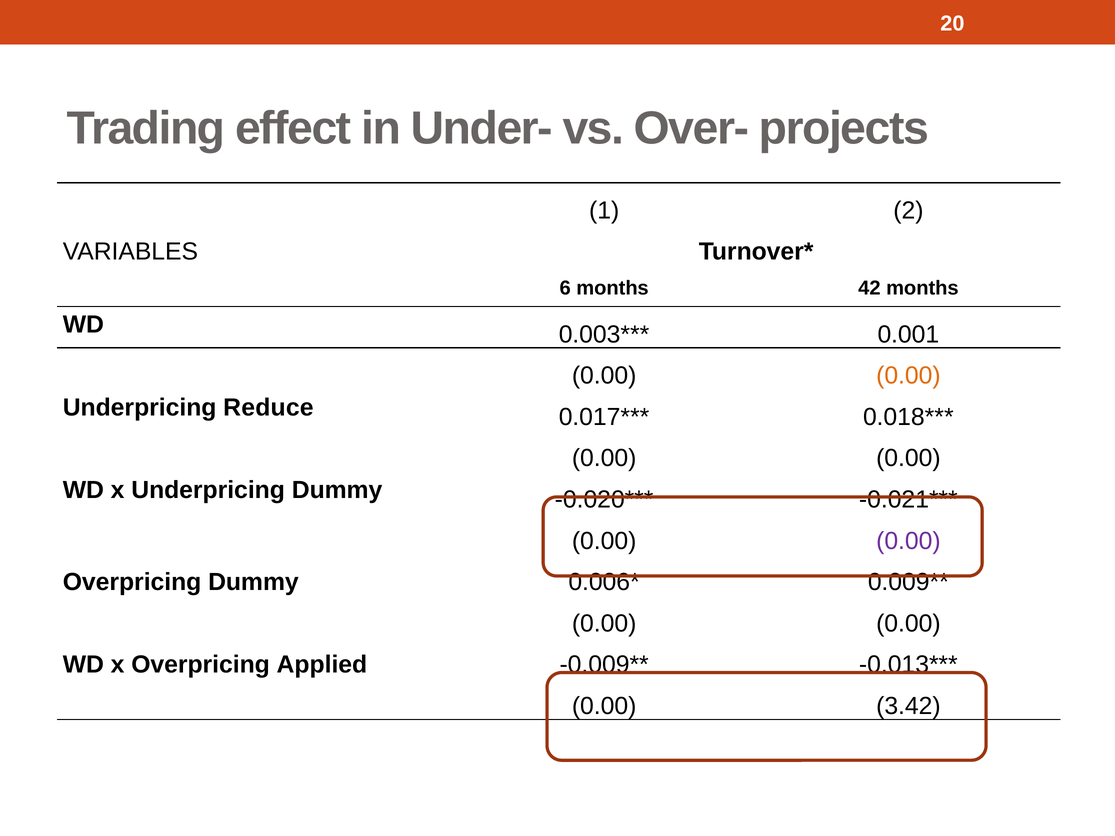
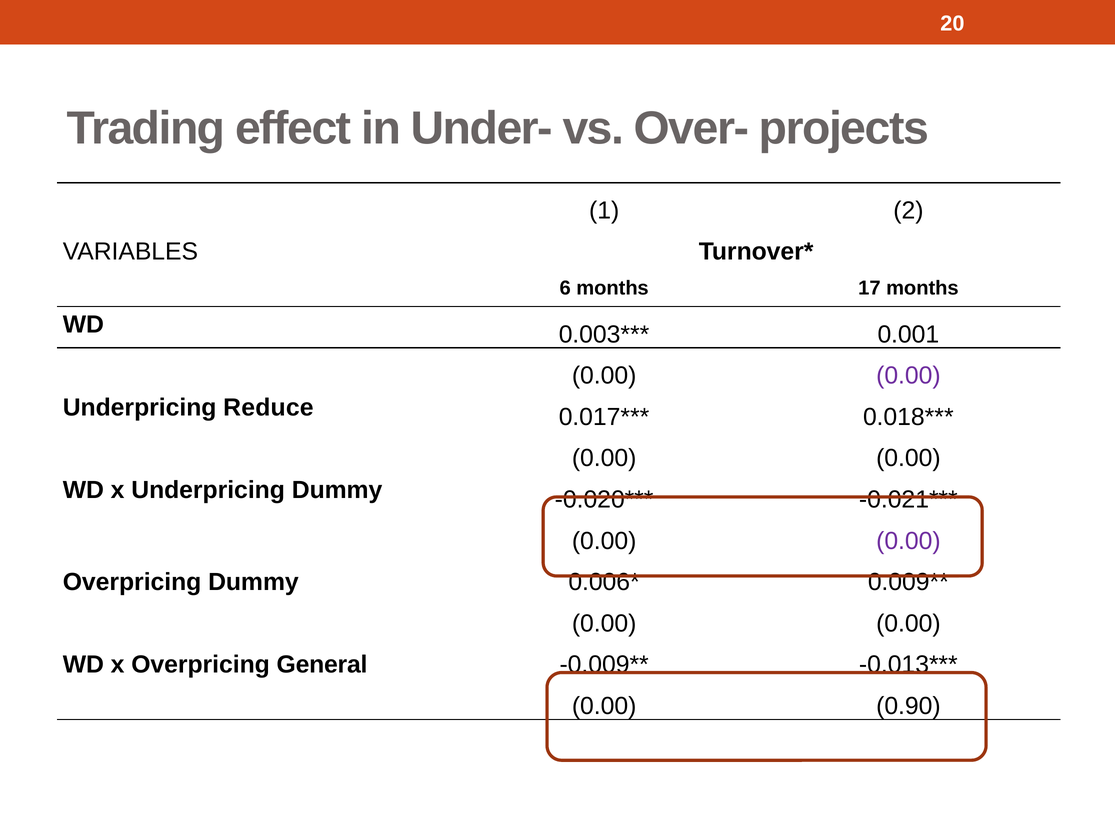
42: 42 -> 17
0.00 at (908, 376) colour: orange -> purple
Applied: Applied -> General
3.42: 3.42 -> 0.90
